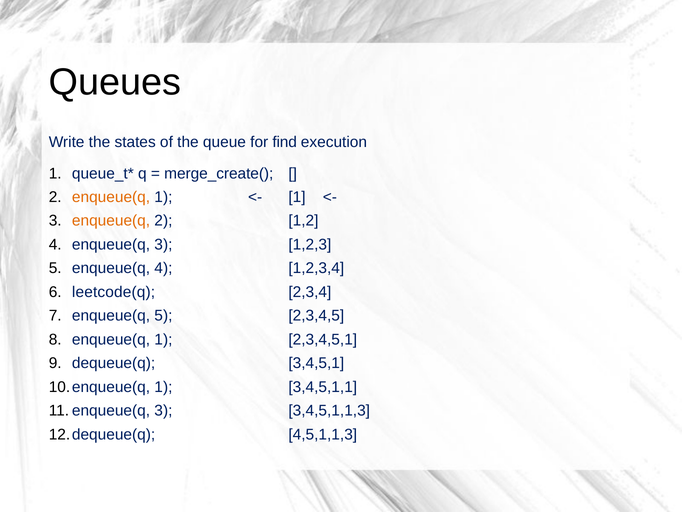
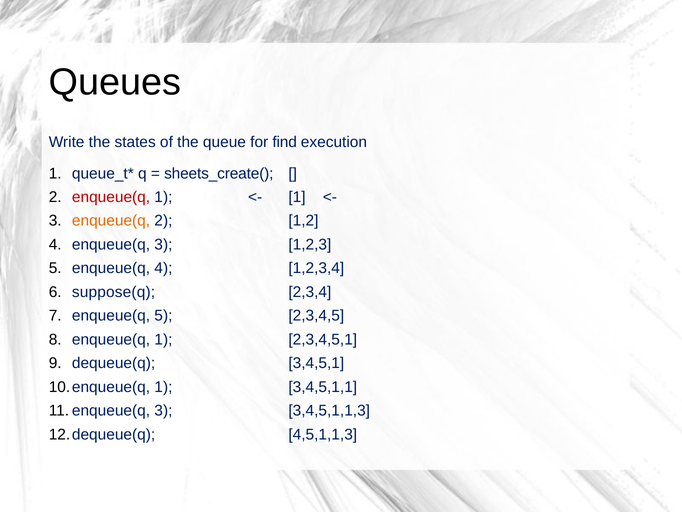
merge_create(: merge_create( -> sheets_create(
enqueue(q at (111, 197) colour: orange -> red
leetcode(q: leetcode(q -> suppose(q
